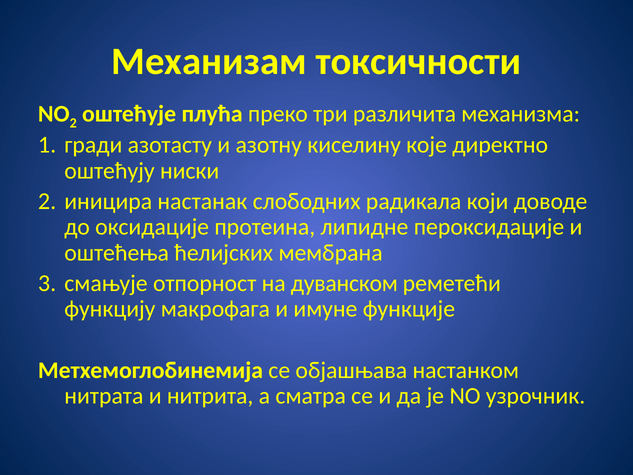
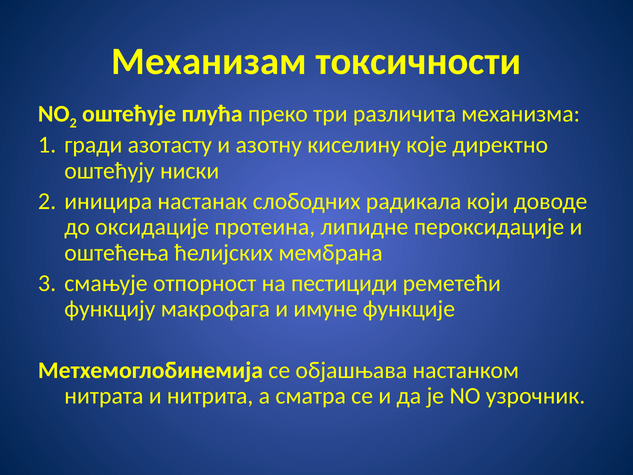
дуванском: дуванском -> пестициди
